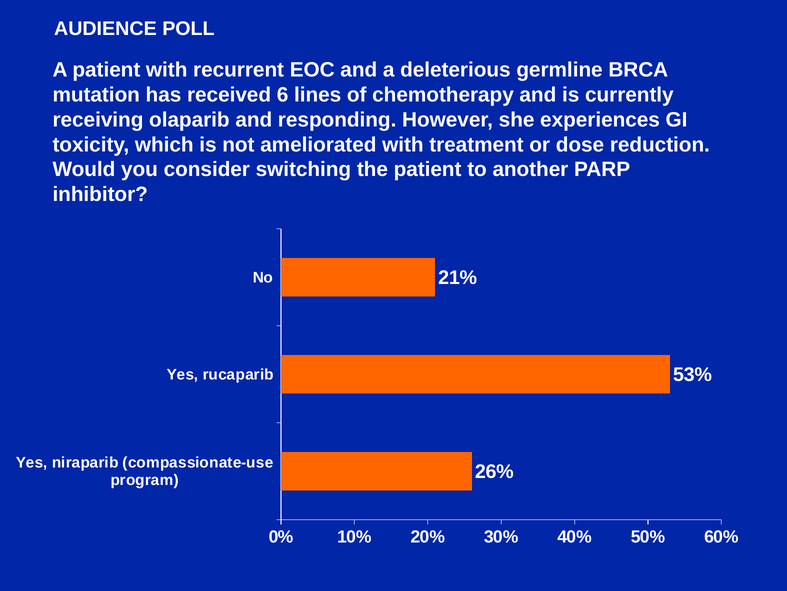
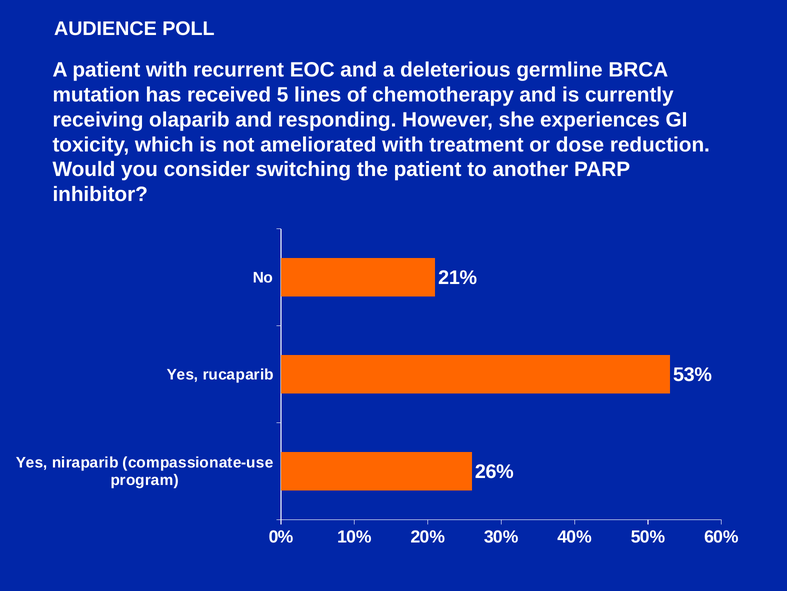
6: 6 -> 5
